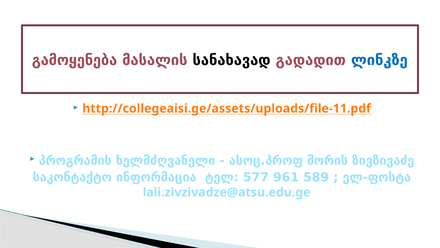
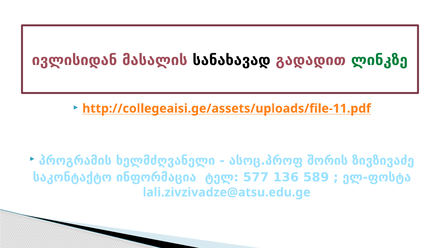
გამოყენება: გამოყენება -> ივლისიდან
ლინკზე colour: blue -> green
961: 961 -> 136
